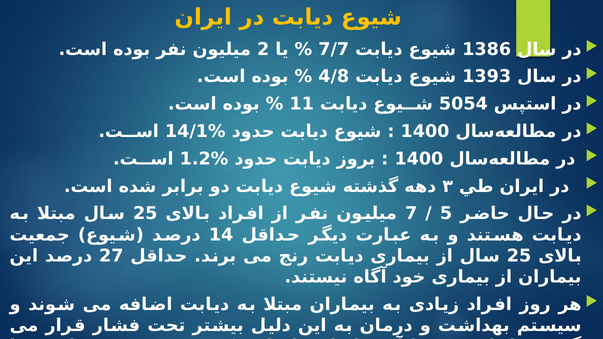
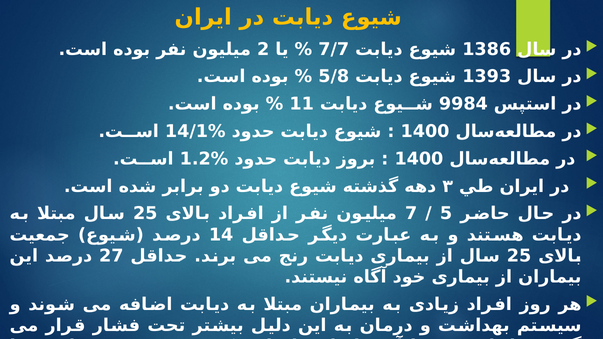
4/8: 4/8 -> 5/8
5054: 5054 -> 9984
